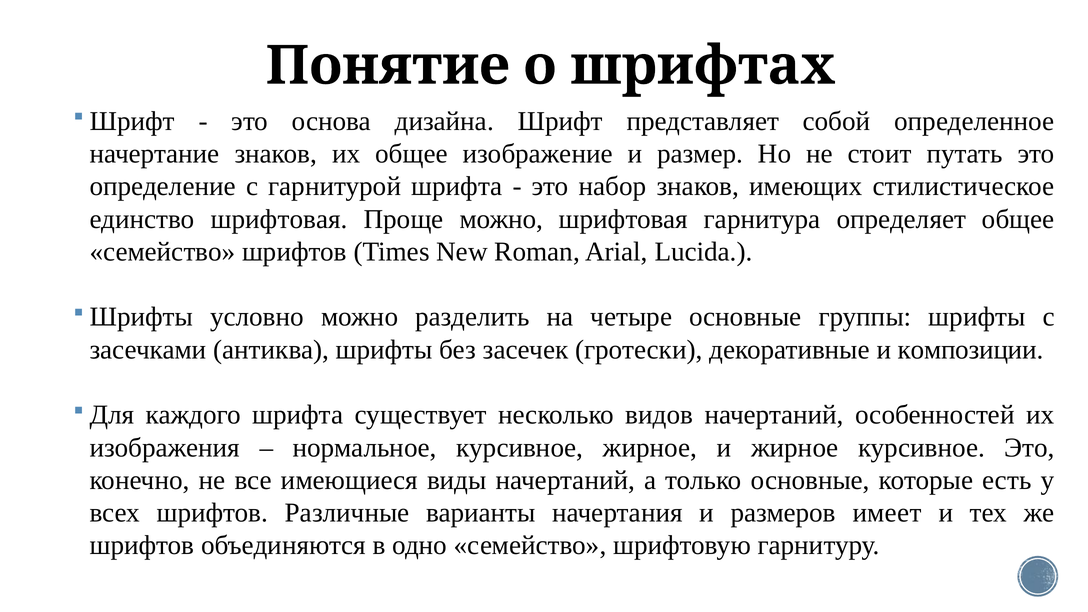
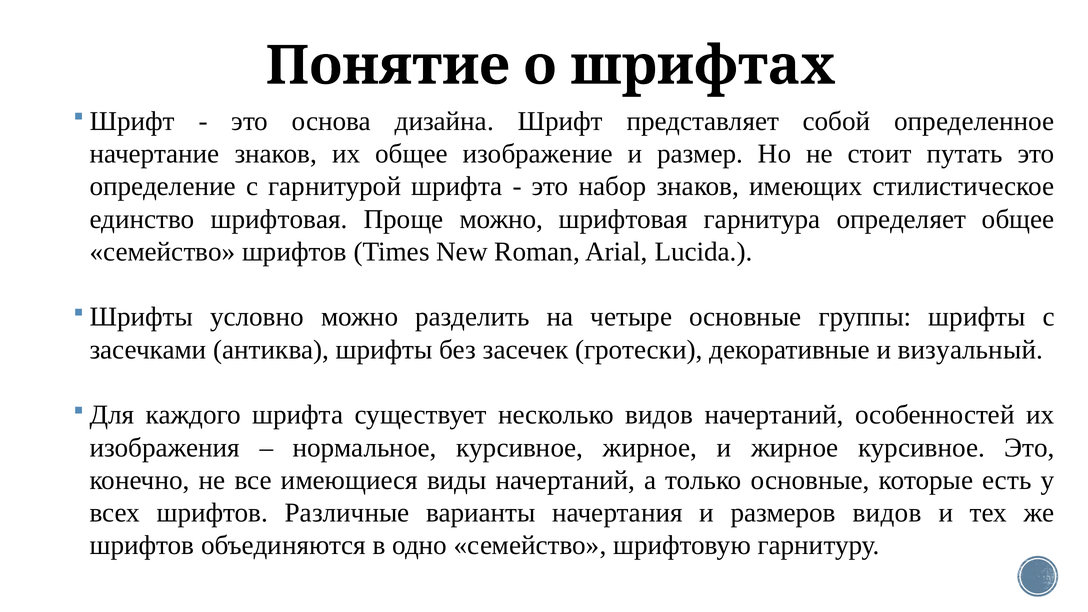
композиции: композиции -> визуальный
размеров имеет: имеет -> видов
